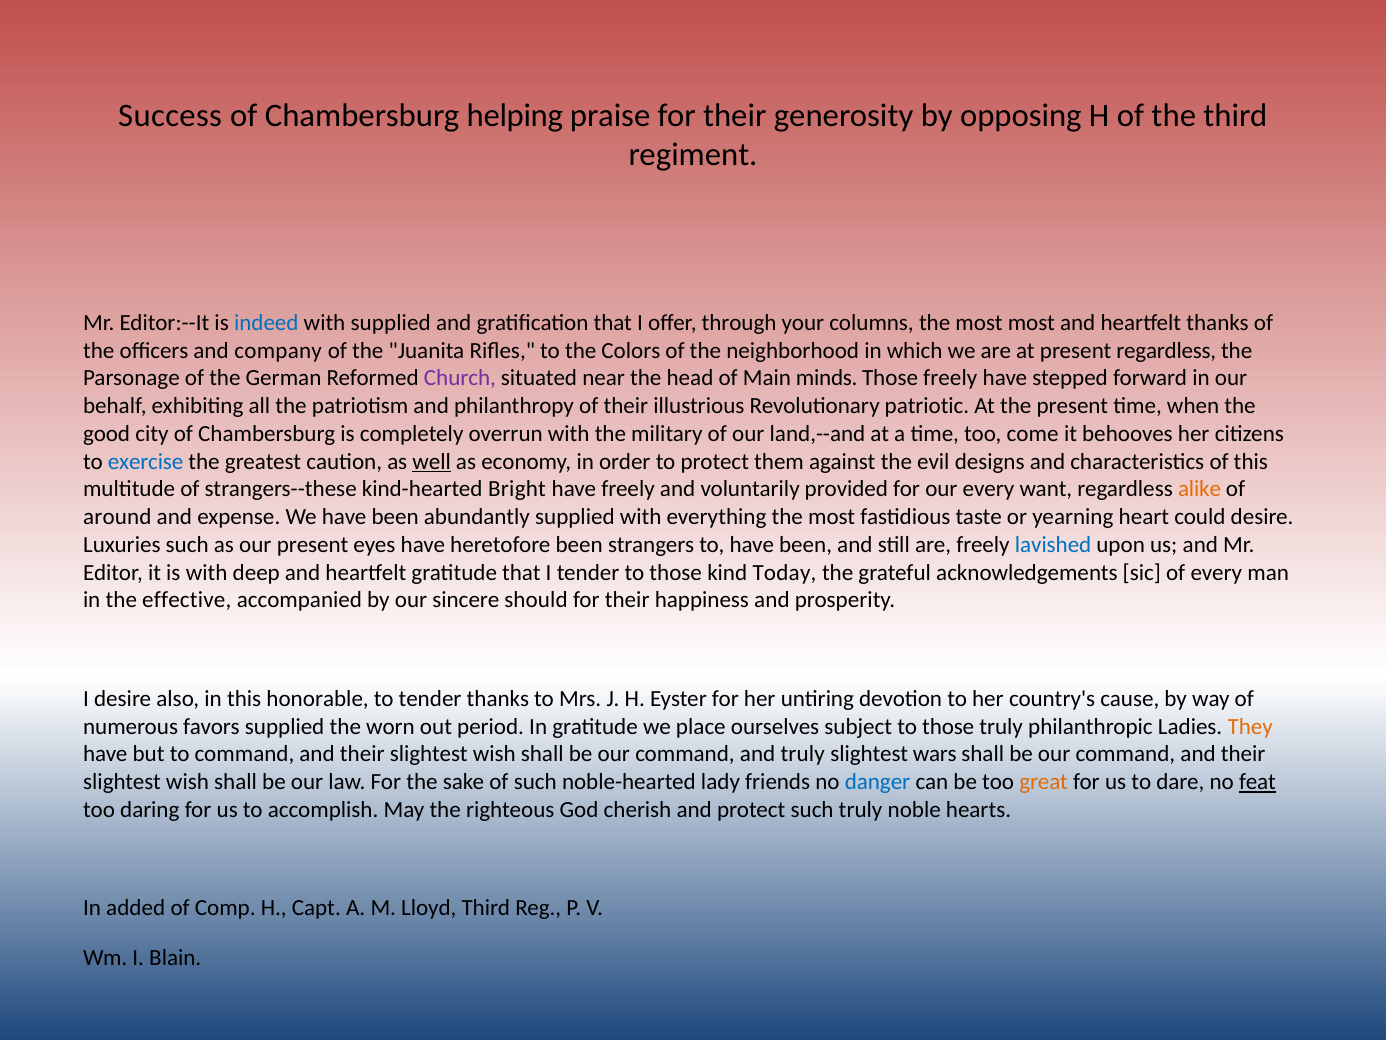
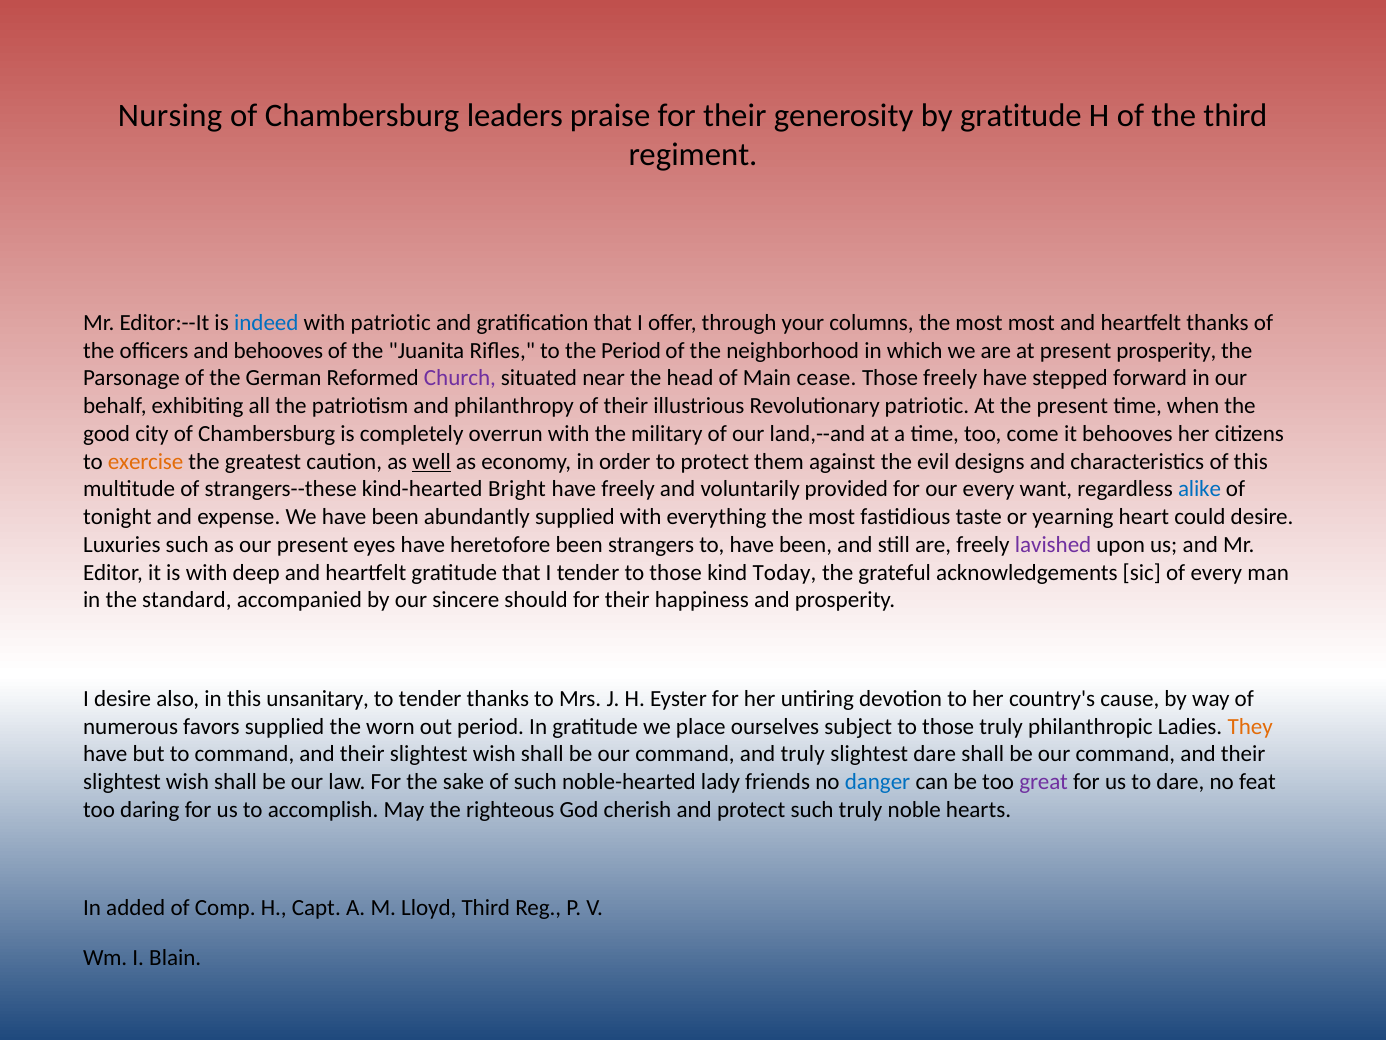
Success: Success -> Nursing
helping: helping -> leaders
by opposing: opposing -> gratitude
with supplied: supplied -> patriotic
and company: company -> behooves
the Colors: Colors -> Period
present regardless: regardless -> prosperity
minds: minds -> cease
exercise colour: blue -> orange
alike colour: orange -> blue
around: around -> tonight
lavished colour: blue -> purple
effective: effective -> standard
honorable: honorable -> unsanitary
slightest wars: wars -> dare
great colour: orange -> purple
feat underline: present -> none
